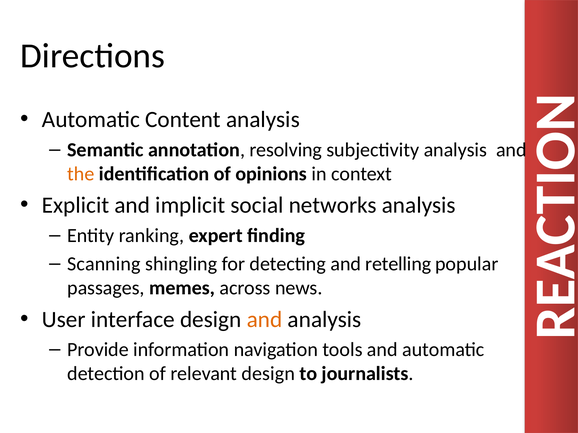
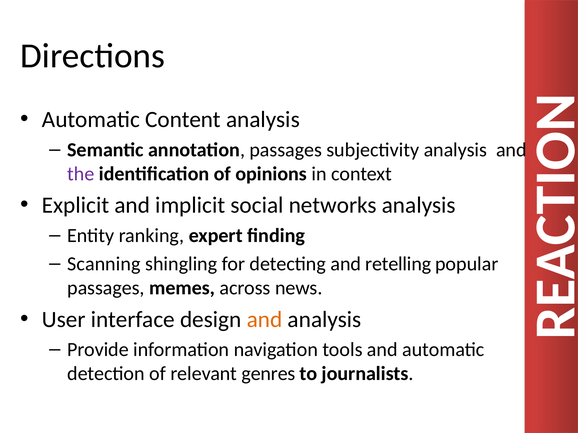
annotation resolving: resolving -> passages
the colour: orange -> purple
relevant design: design -> genres
